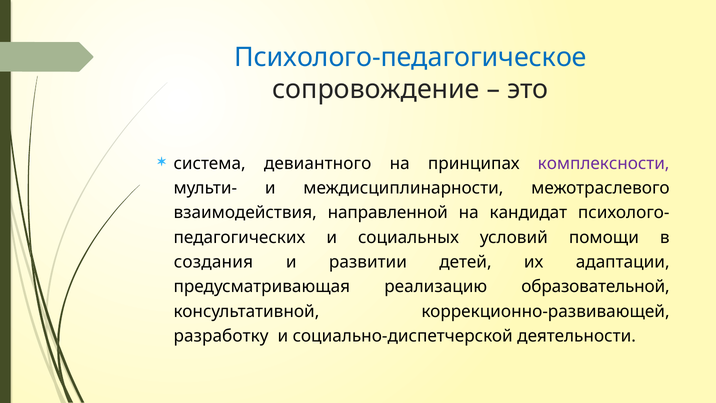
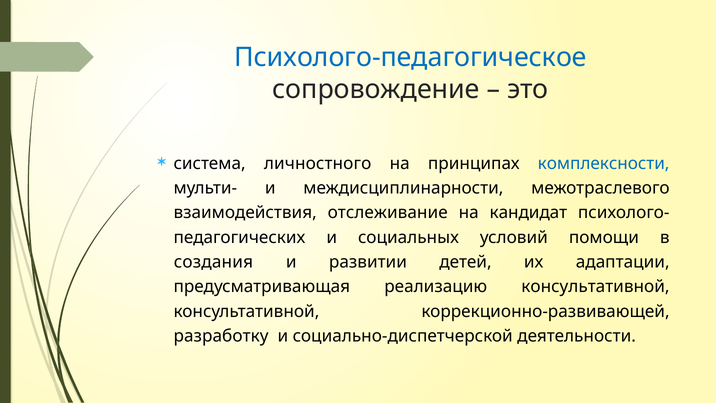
девиантного: девиантного -> личностного
комплексности colour: purple -> blue
направленной: направленной -> отслеживание
реализацию образовательной: образовательной -> консультативной
